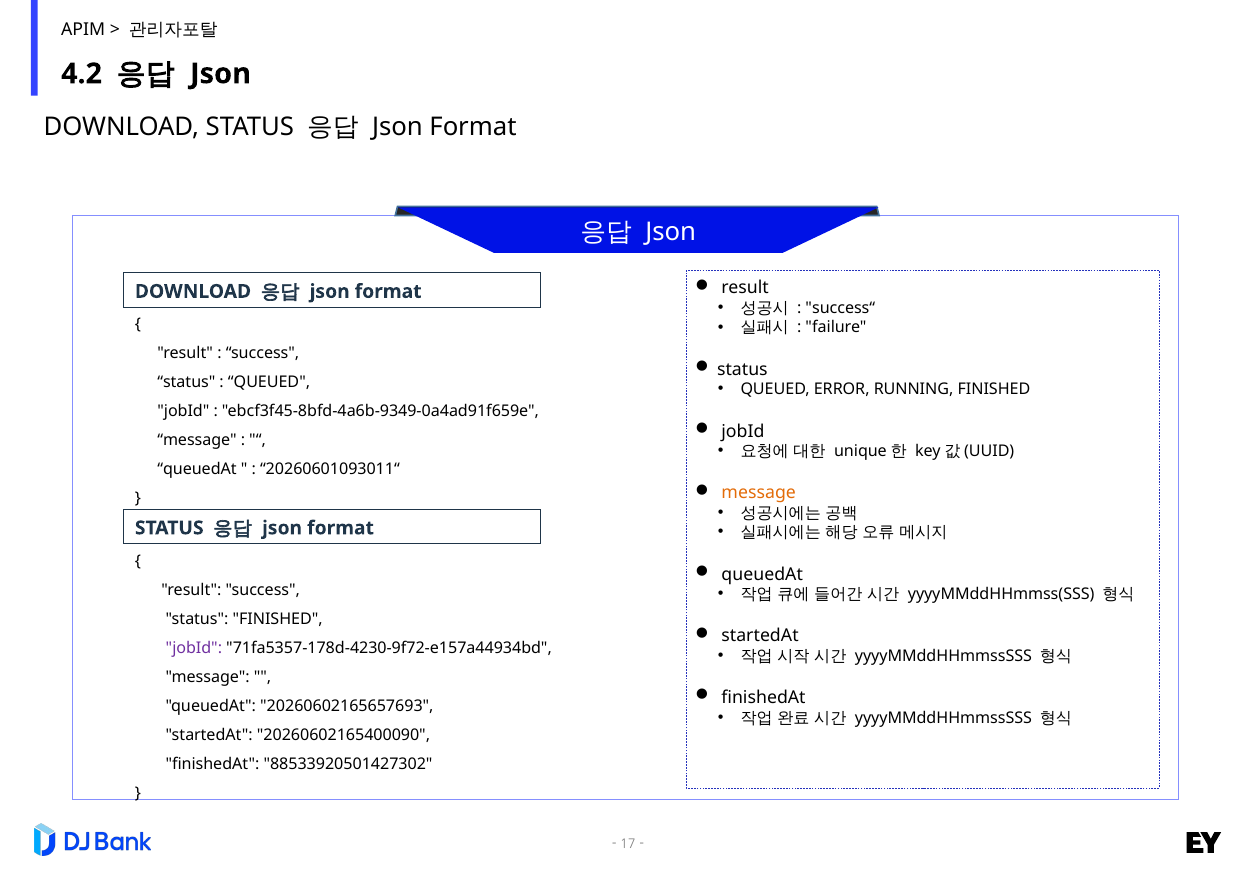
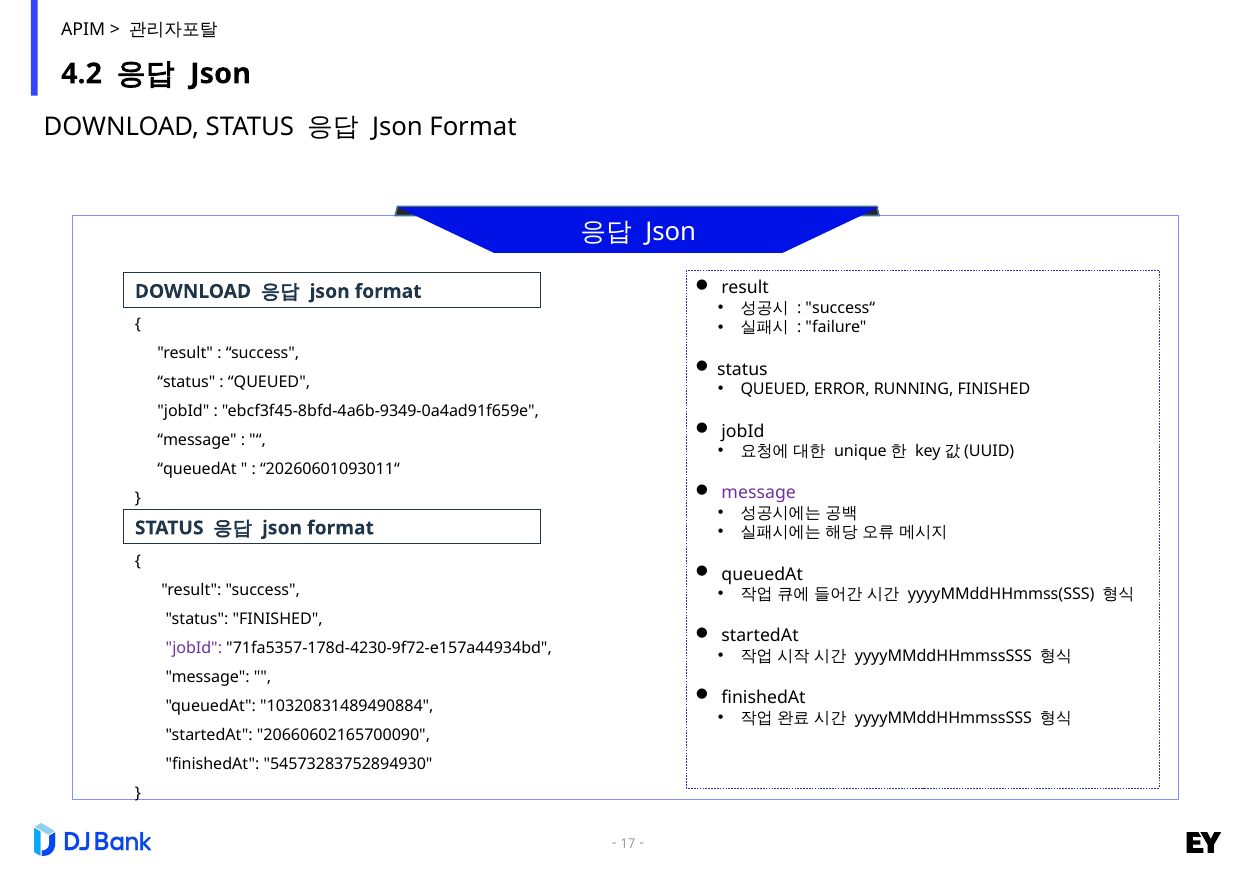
message at (759, 493) colour: orange -> purple
20260602165657693: 20260602165657693 -> 10320831489490884
20260602165400090: 20260602165400090 -> 20660602165700090
88533920501427302: 88533920501427302 -> 54573283752894930
